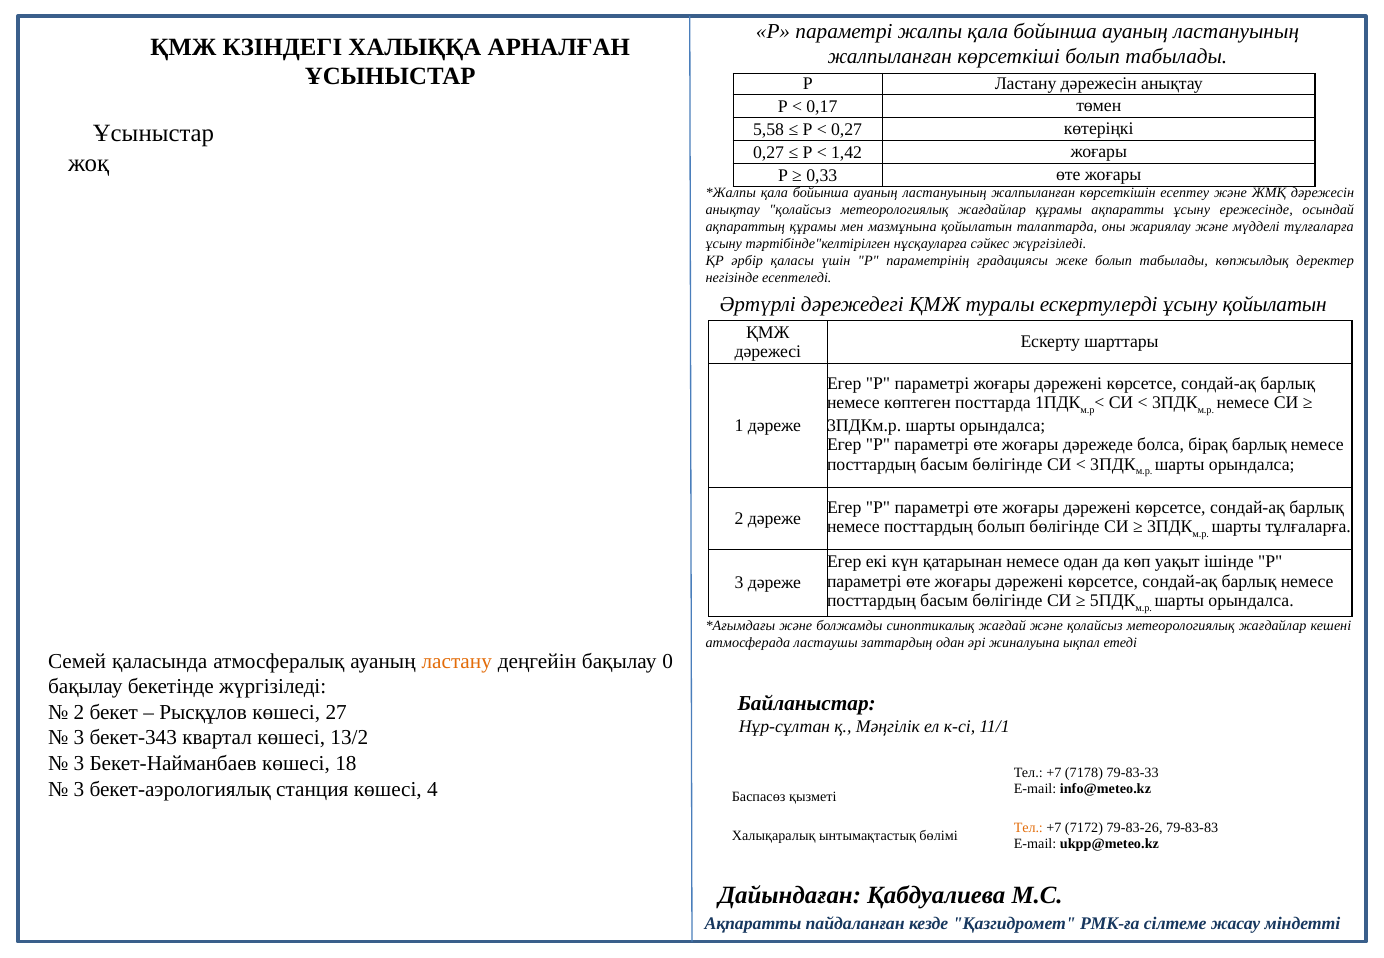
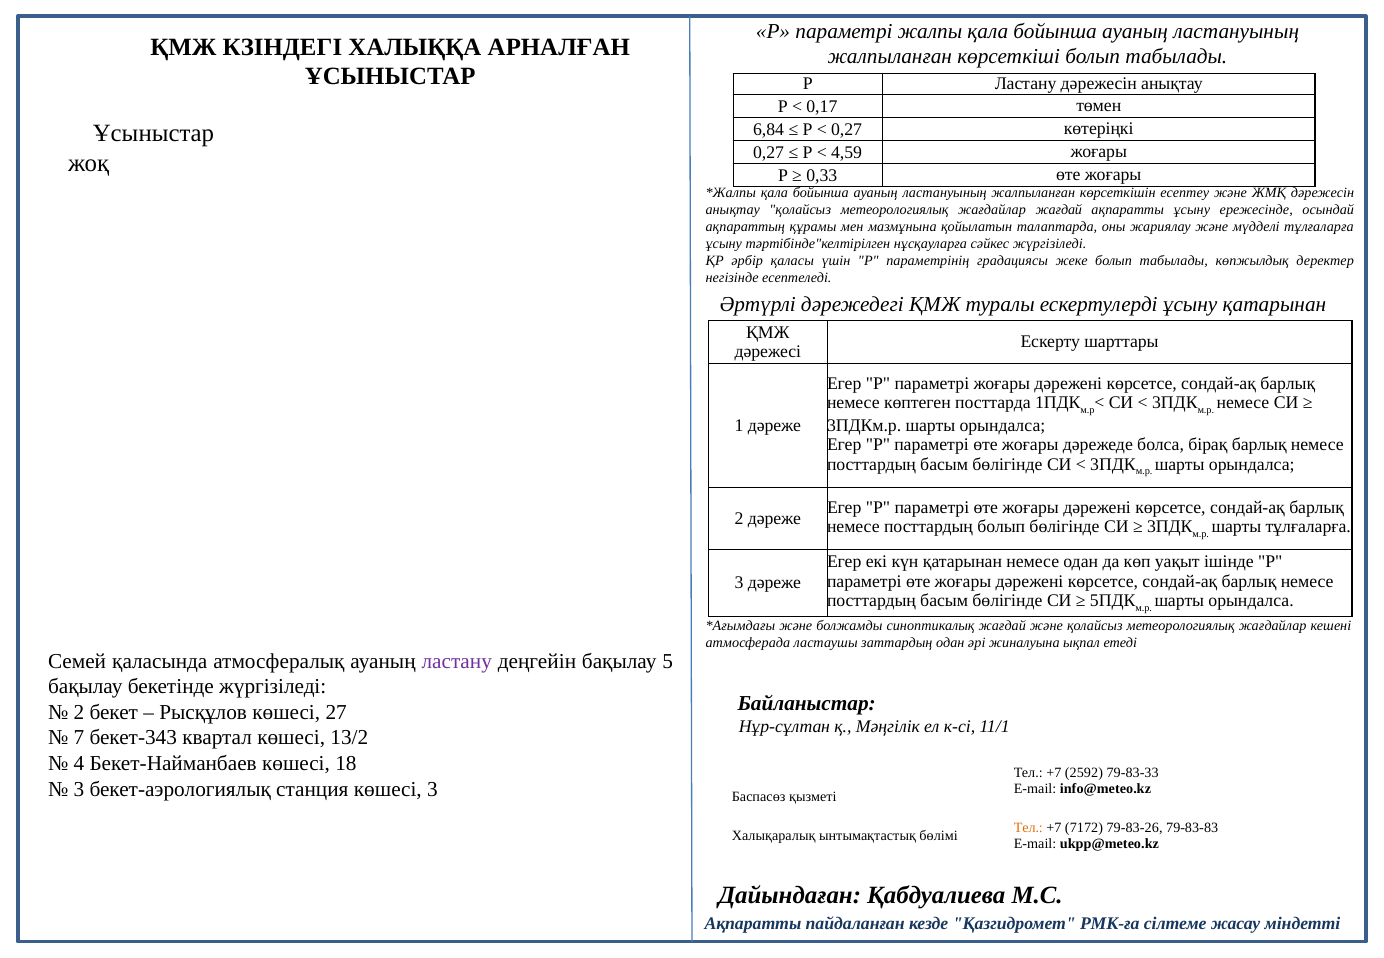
5,58: 5,58 -> 6,84
1,42: 1,42 -> 4,59
жағдайлар құрамы: құрамы -> жағдай
ұсыну қойылатын: қойылатын -> қатарынан
ластану at (457, 661) colour: orange -> purple
0: 0 -> 5
3 at (79, 738): 3 -> 7
3 at (79, 764): 3 -> 4
7178: 7178 -> 2592
көшесі 4: 4 -> 3
